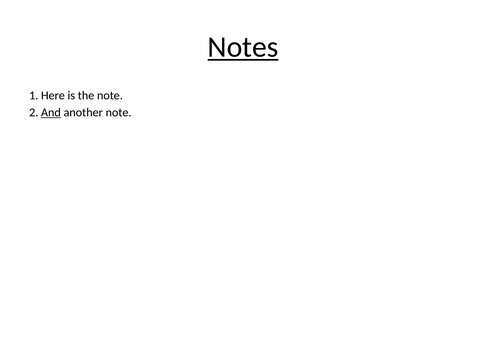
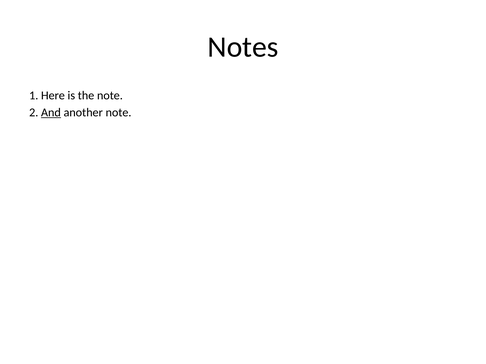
Notes underline: present -> none
